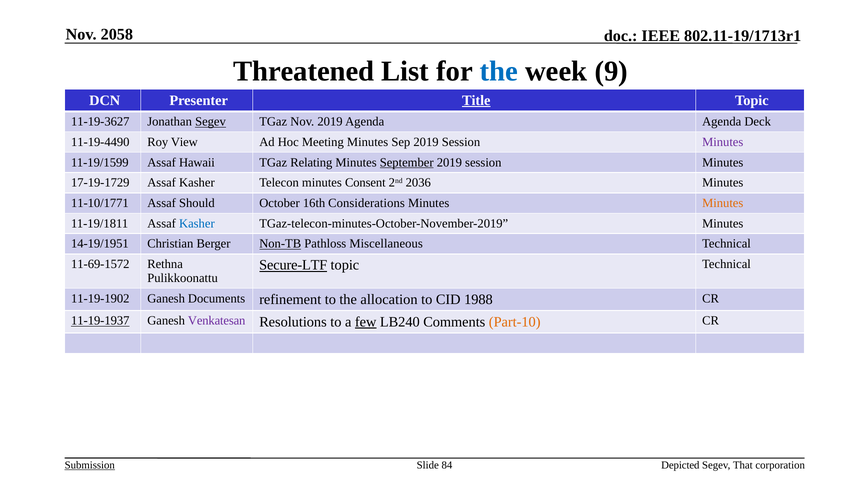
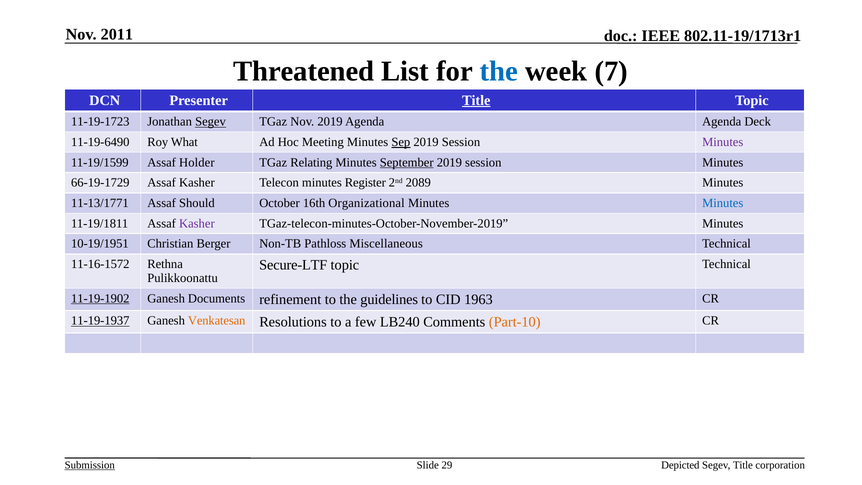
2058: 2058 -> 2011
9: 9 -> 7
11-19-3627: 11-19-3627 -> 11-19-1723
11-19-4490: 11-19-4490 -> 11-19-6490
View: View -> What
Sep underline: none -> present
Hawaii: Hawaii -> Holder
17-19-1729: 17-19-1729 -> 66-19-1729
Consent: Consent -> Register
2036: 2036 -> 2089
11-10/1771: 11-10/1771 -> 11-13/1771
Considerations: Considerations -> Organizational
Minutes at (723, 203) colour: orange -> blue
Kasher at (197, 223) colour: blue -> purple
14-19/1951: 14-19/1951 -> 10-19/1951
Non-TB underline: present -> none
11-69-1572: 11-69-1572 -> 11-16-1572
Secure-LTF underline: present -> none
11-19-1902 underline: none -> present
allocation: allocation -> guidelines
1988: 1988 -> 1963
Venkatesan colour: purple -> orange
few underline: present -> none
84: 84 -> 29
Segev That: That -> Title
